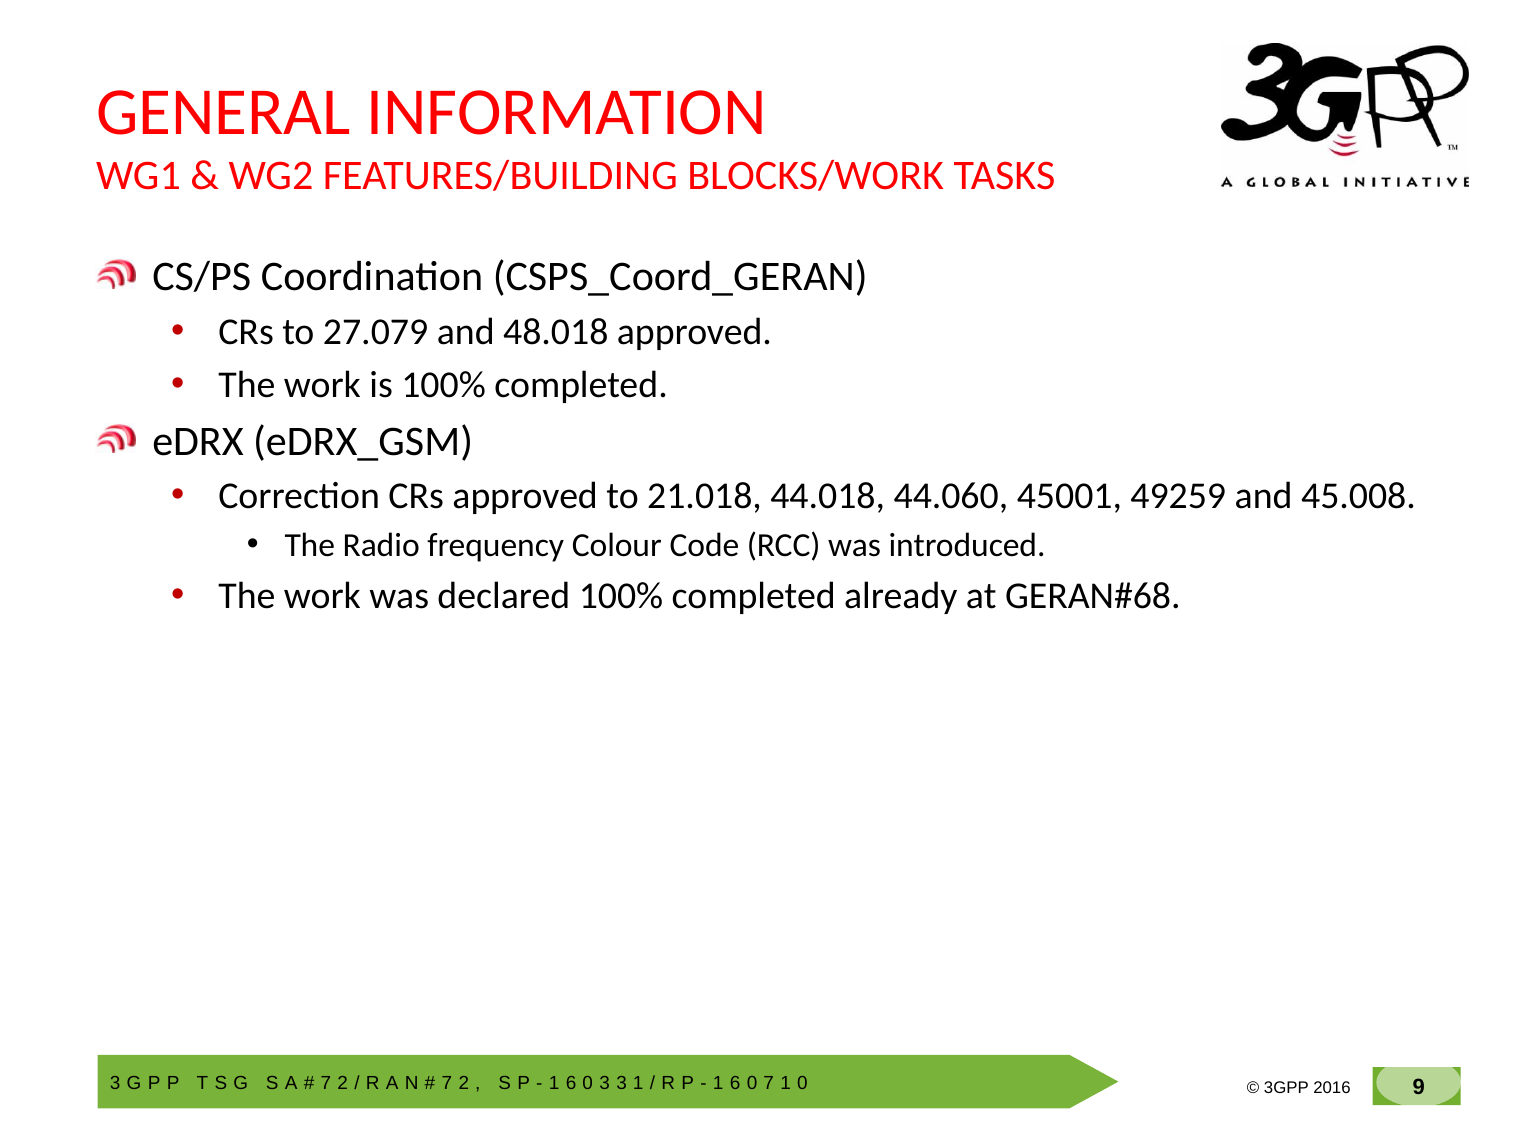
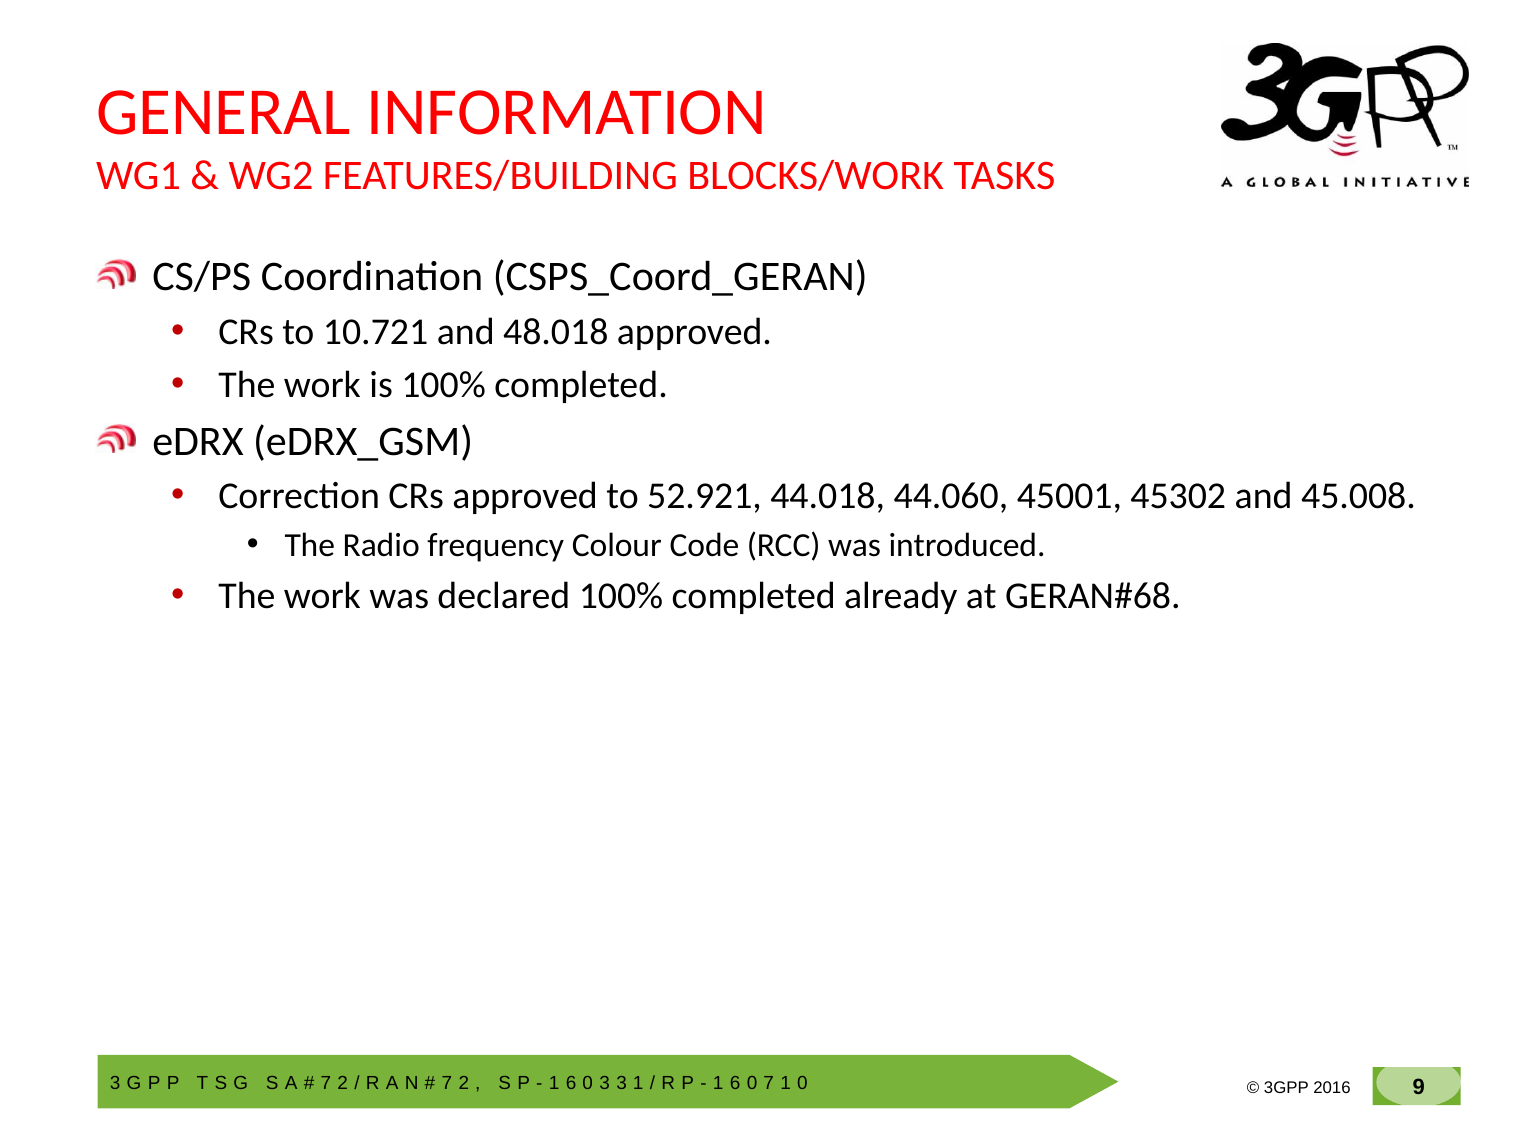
27.079: 27.079 -> 10.721
21.018: 21.018 -> 52.921
49259: 49259 -> 45302
